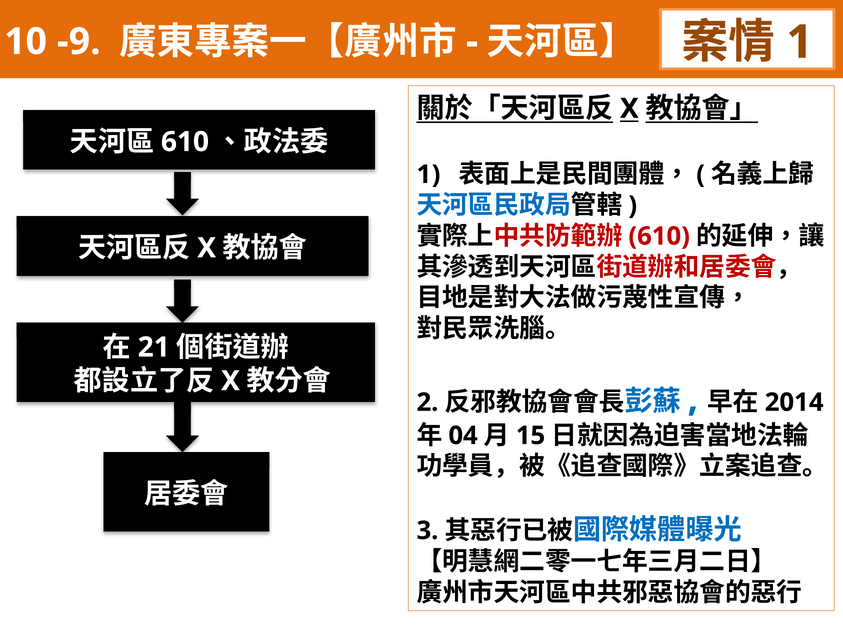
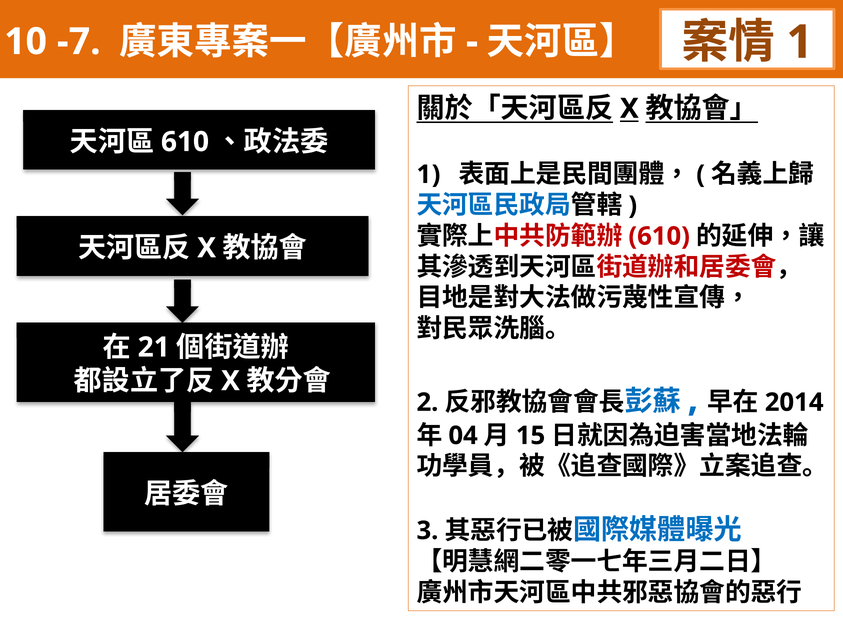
-9: -9 -> -7
